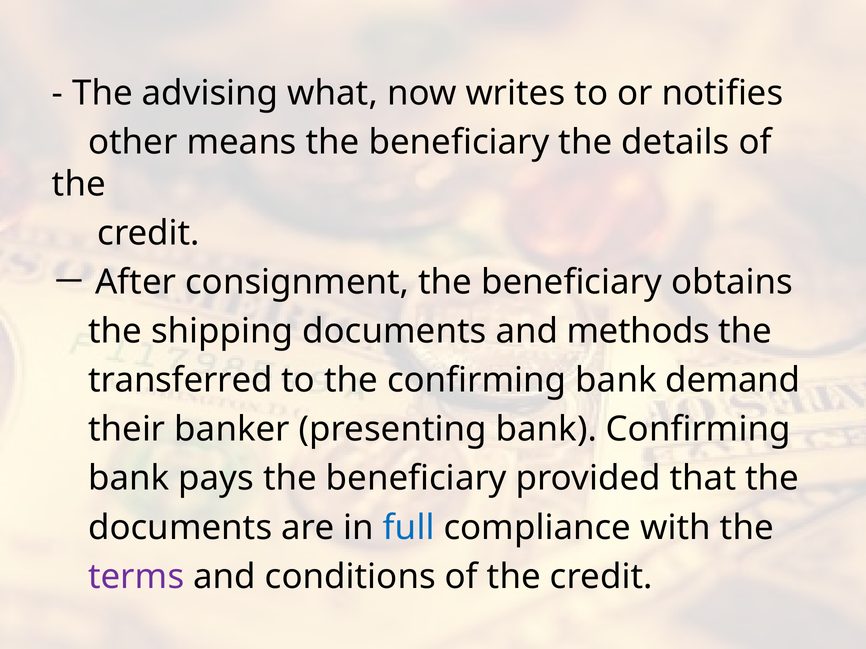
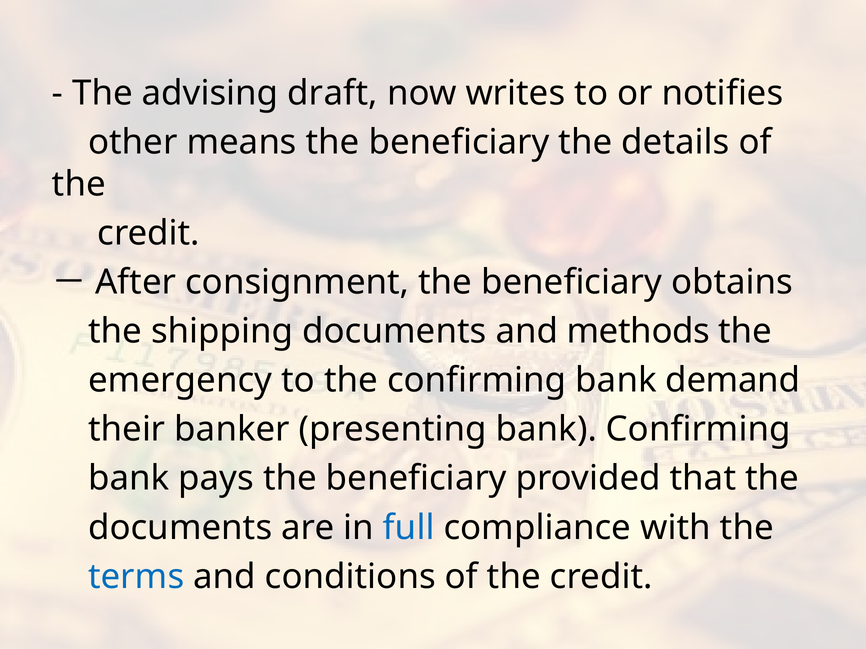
what: what -> draft
transferred: transferred -> emergency
terms colour: purple -> blue
